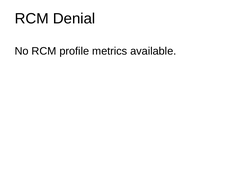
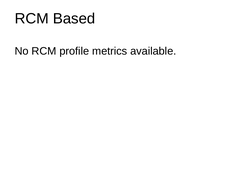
Denial: Denial -> Based
